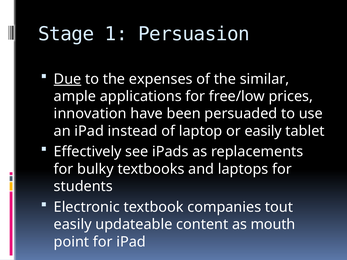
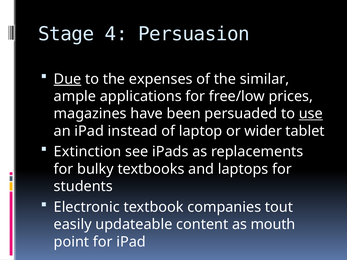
1: 1 -> 4
innovation: innovation -> magazines
use underline: none -> present
or easily: easily -> wider
Effectively: Effectively -> Extinction
